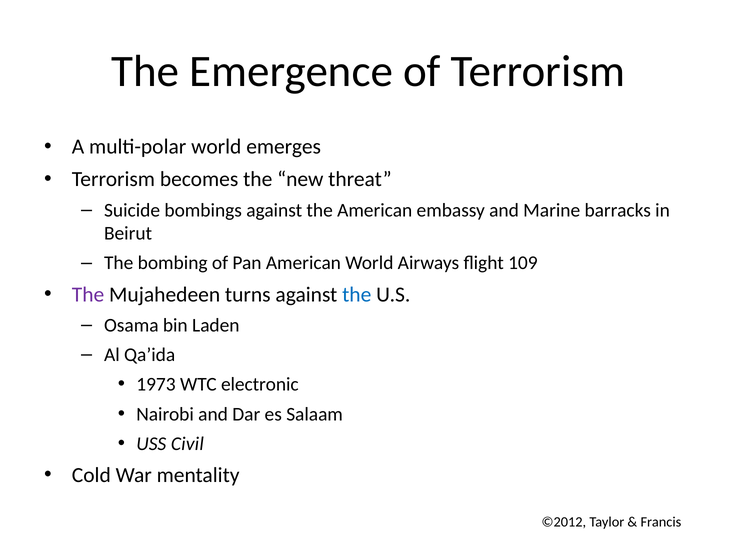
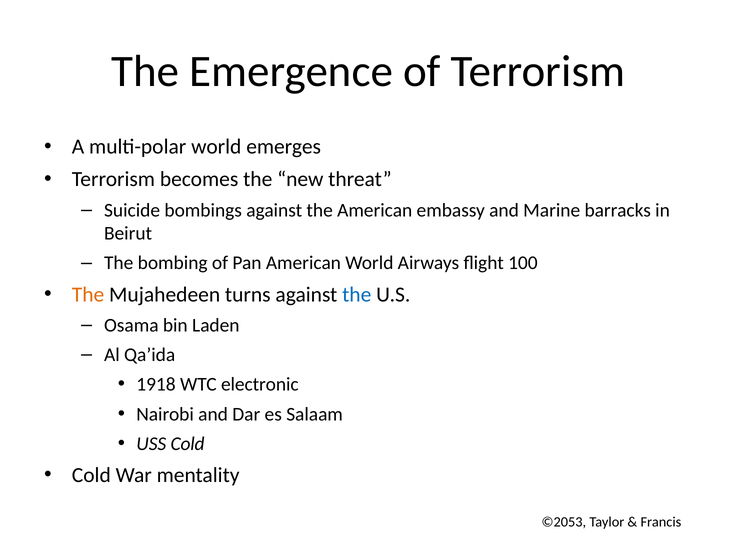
109: 109 -> 100
The at (88, 295) colour: purple -> orange
1973: 1973 -> 1918
USS Civil: Civil -> Cold
©2012: ©2012 -> ©2053
